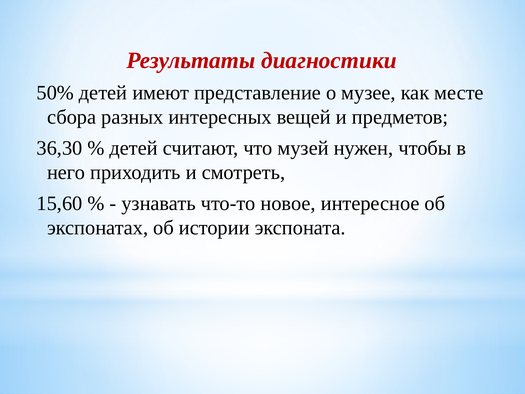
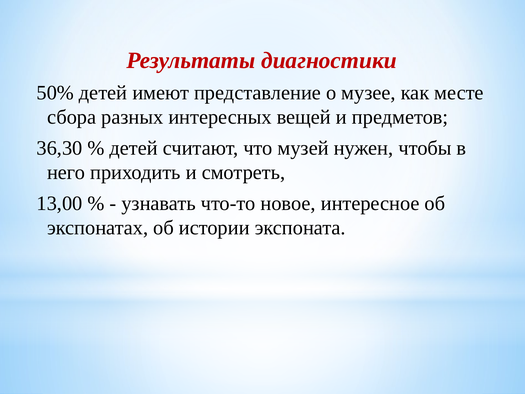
15,60: 15,60 -> 13,00
